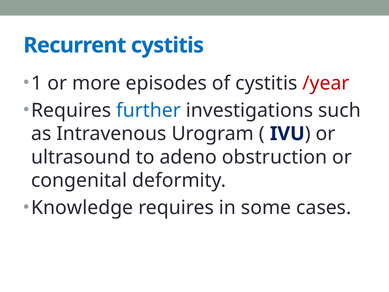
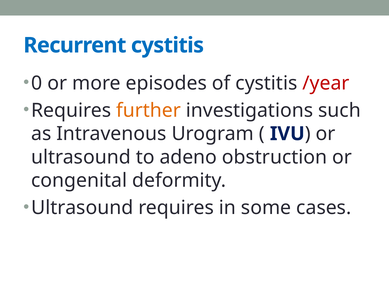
1: 1 -> 0
further colour: blue -> orange
Knowledge at (82, 208): Knowledge -> Ultrasound
